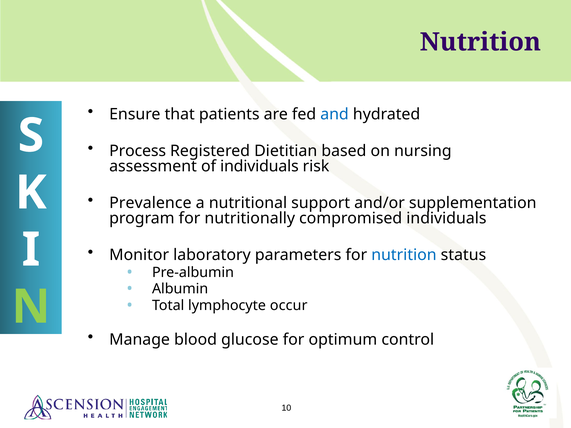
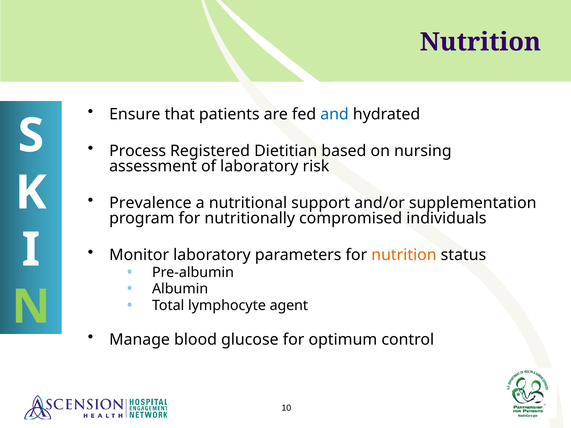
of individuals: individuals -> laboratory
nutrition at (404, 255) colour: blue -> orange
occur: occur -> agent
